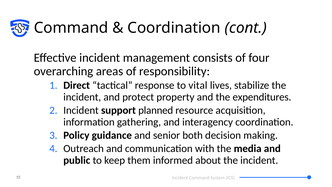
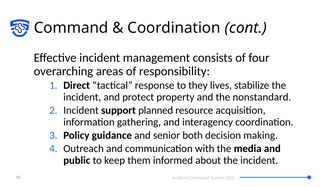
vital: vital -> they
expenditures: expenditures -> nonstandard
